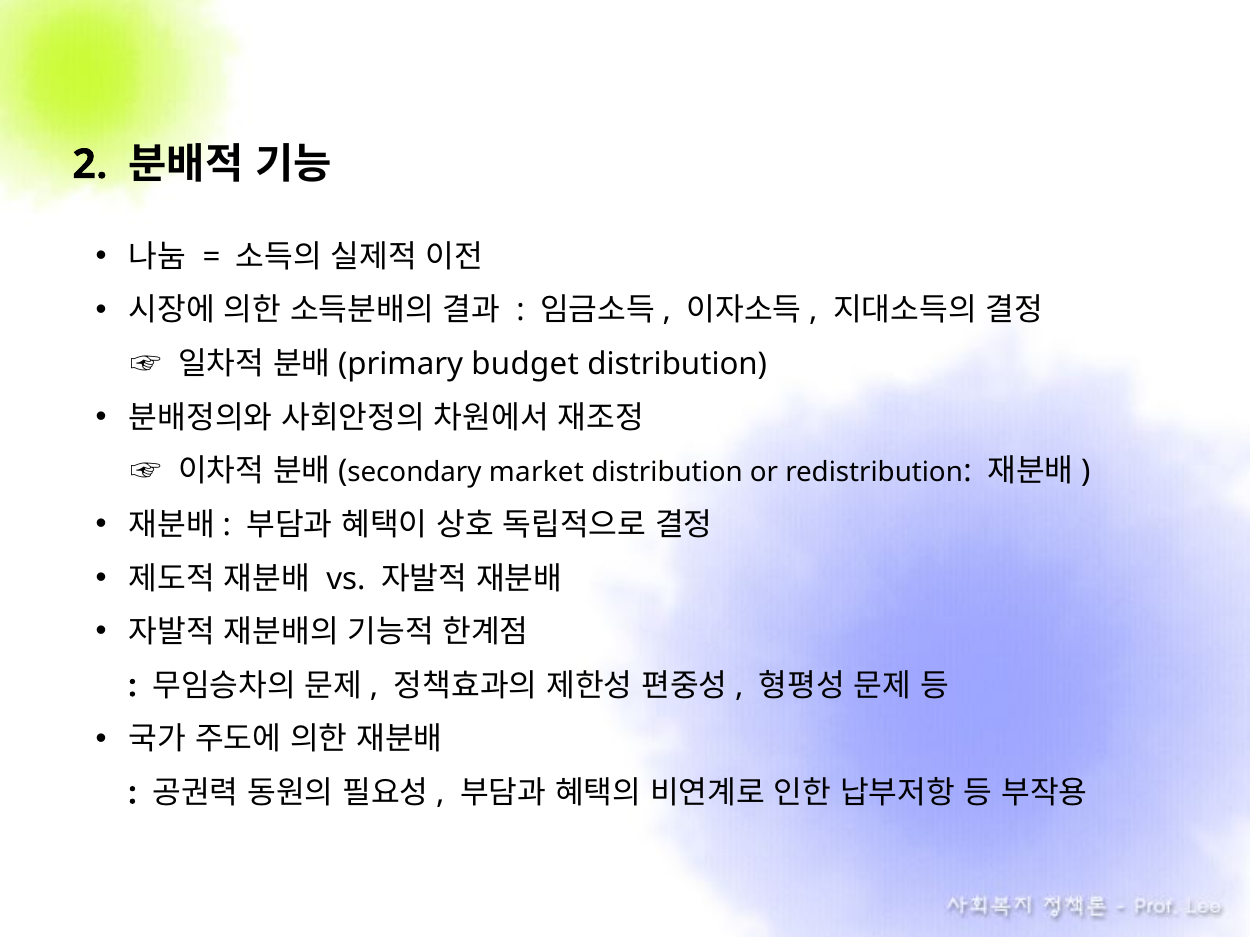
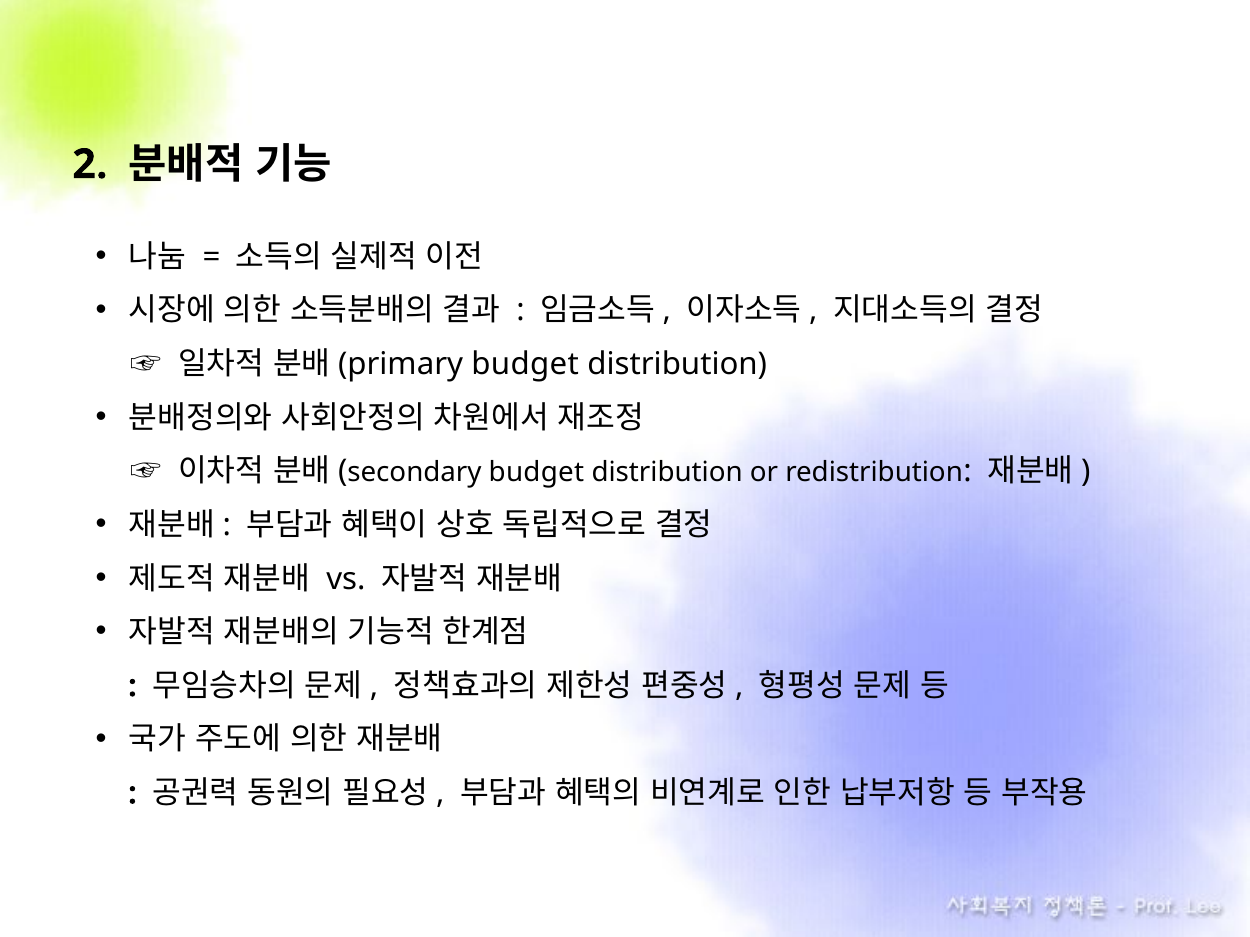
market at (536, 473): market -> budget
